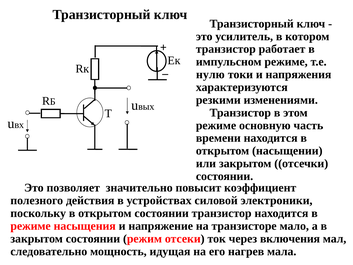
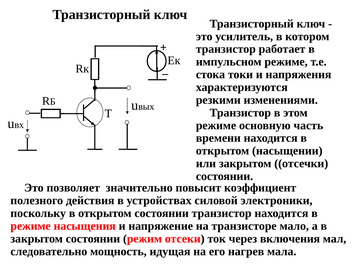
нулю: нулю -> стока
